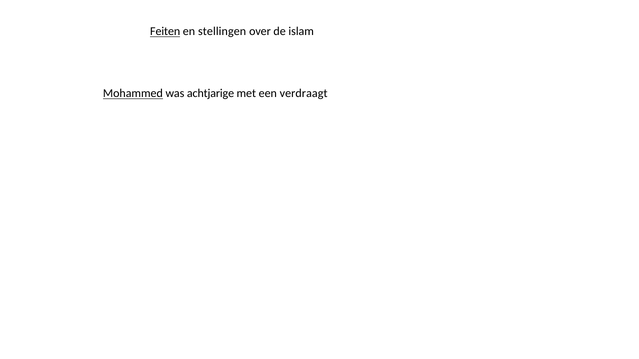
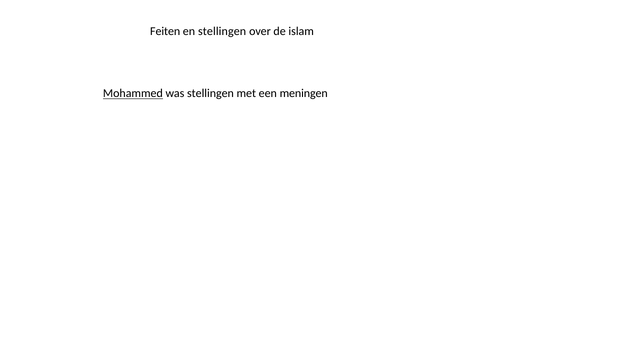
Feiten underline: present -> none
was achtjarige: achtjarige -> stellingen
verdraagt: verdraagt -> meningen
